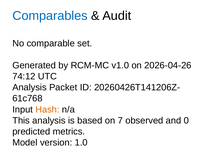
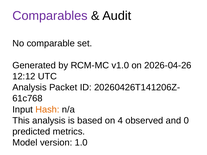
Comparables colour: blue -> purple
74:12: 74:12 -> 12:12
7: 7 -> 4
